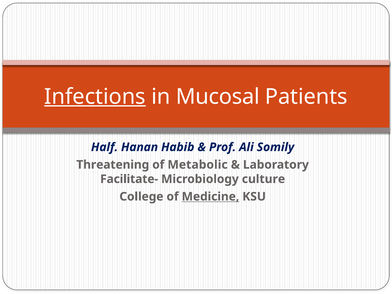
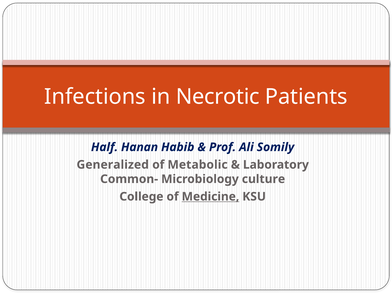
Infections underline: present -> none
Mucosal: Mucosal -> Necrotic
Threatening: Threatening -> Generalized
Facilitate-: Facilitate- -> Common-
